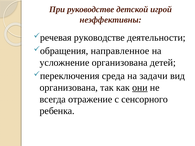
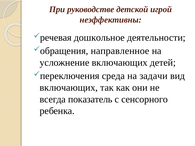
руководстве at (99, 38): руководстве -> дошкольное
усложнение организована: организована -> включающих
организована at (69, 88): организована -> включающих
они underline: present -> none
отражение: отражение -> показатель
